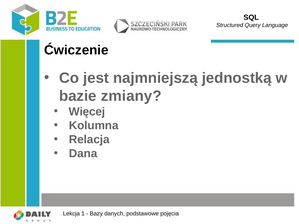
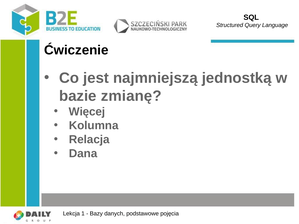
zmiany: zmiany -> zmianę
